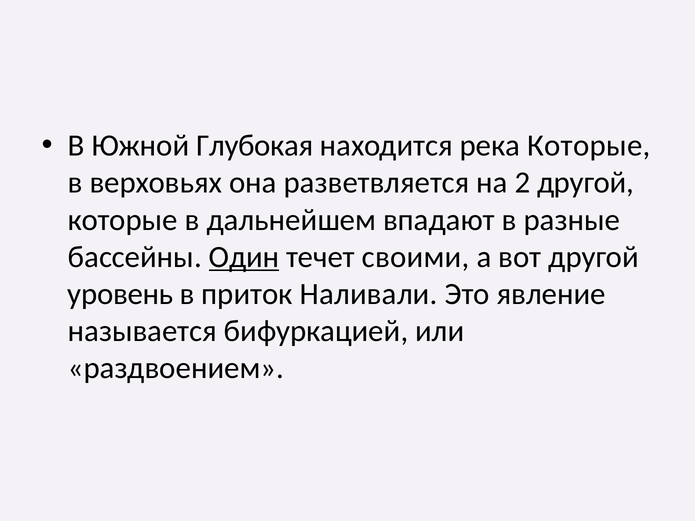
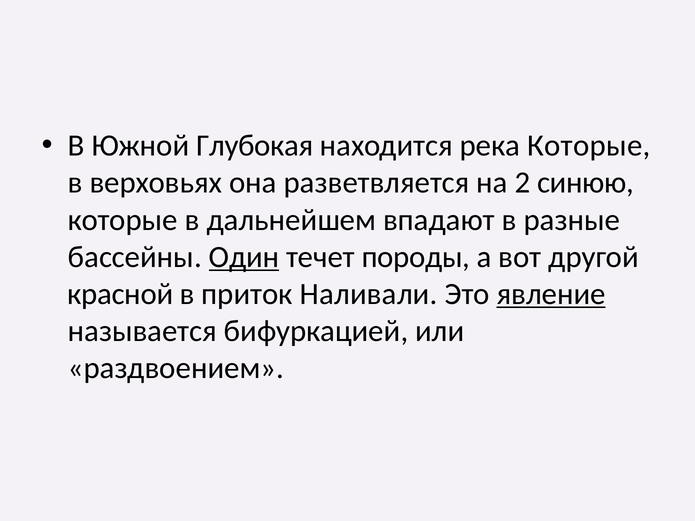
2 другой: другой -> синюю
своими: своими -> породы
уровень: уровень -> красной
явление underline: none -> present
